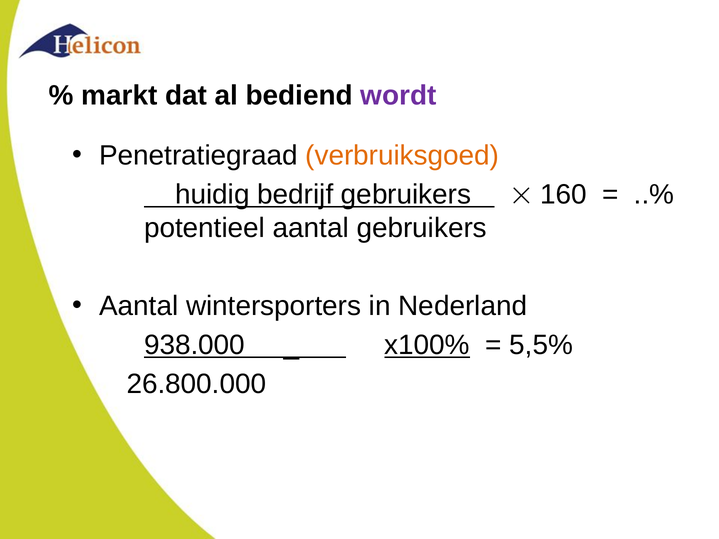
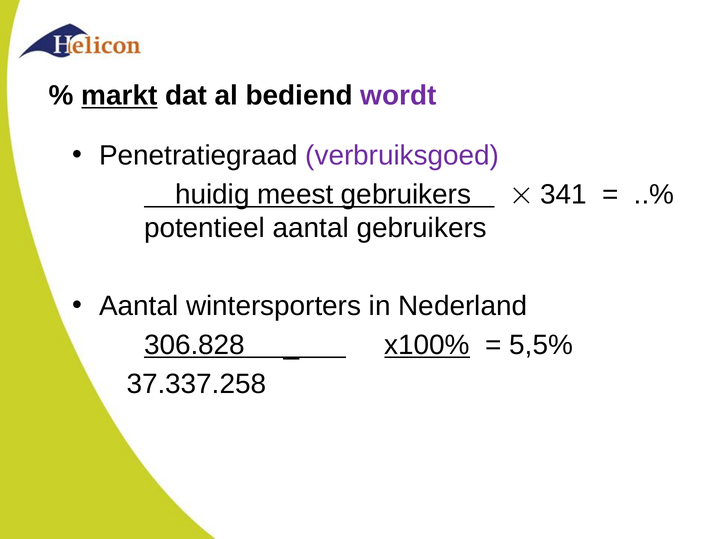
markt underline: none -> present
verbruiksgoed colour: orange -> purple
bedrijf: bedrijf -> meest
160: 160 -> 341
938.000: 938.000 -> 306.828
26.800.000: 26.800.000 -> 37.337.258
